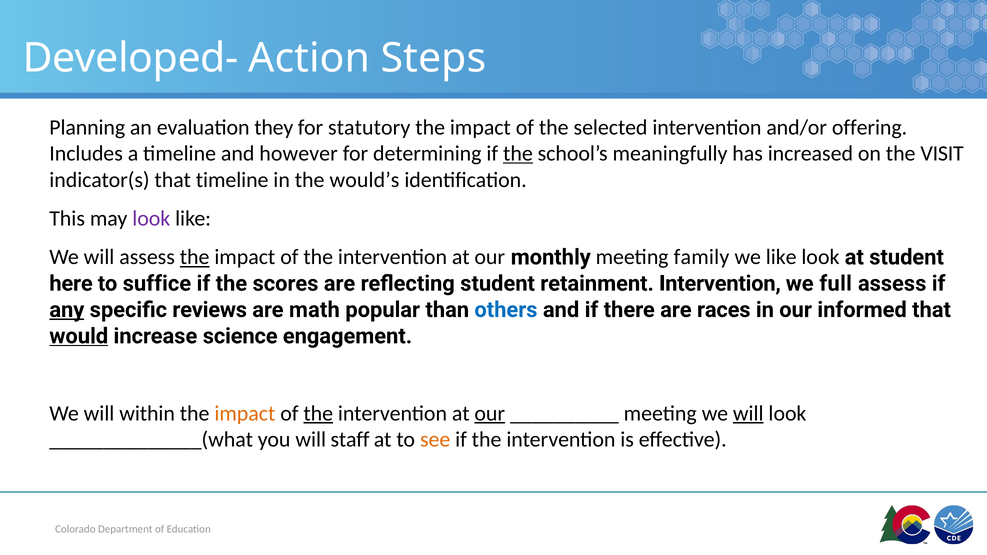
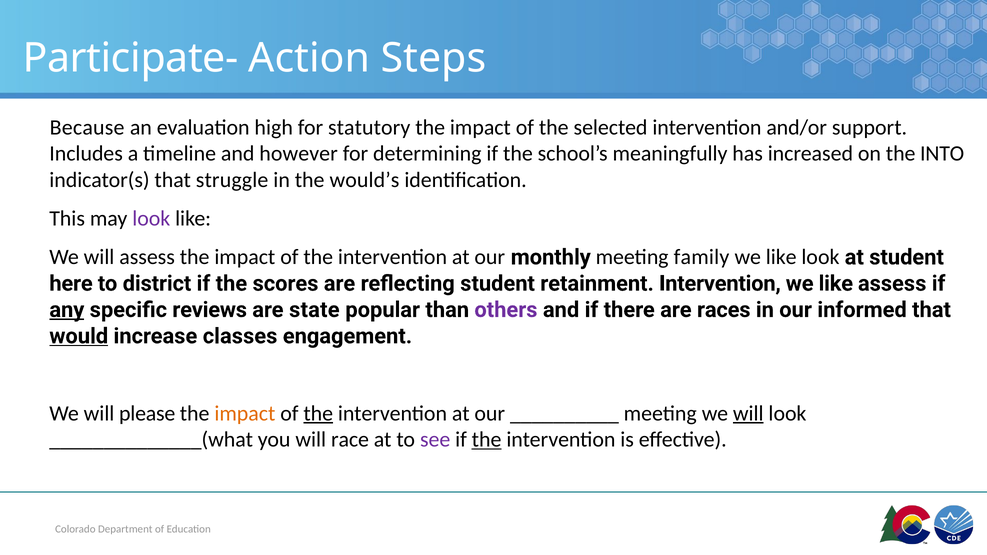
Developed-: Developed- -> Participate-
Planning: Planning -> Because
they: they -> high
offering: offering -> support
the at (518, 154) underline: present -> none
VISIT: VISIT -> INTO
that timeline: timeline -> struggle
the at (195, 257) underline: present -> none
suffice: suffice -> district
full at (836, 284): full -> like
math: math -> state
others colour: blue -> purple
science: science -> classes
within: within -> please
our at (490, 414) underline: present -> none
staff: staff -> race
see colour: orange -> purple
the at (487, 440) underline: none -> present
